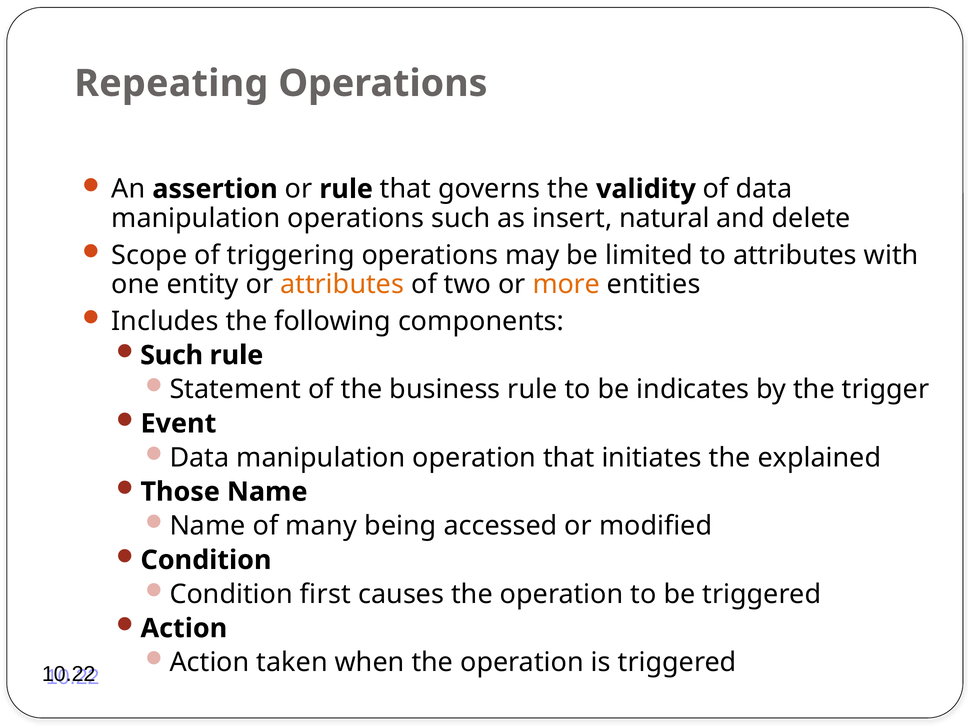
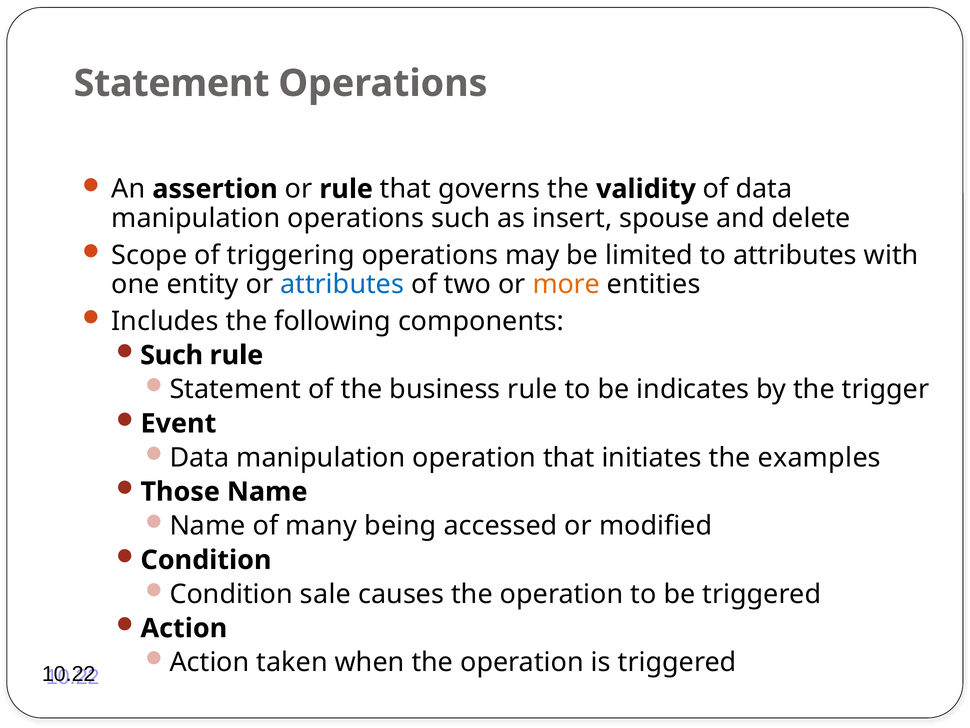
Repeating at (171, 83): Repeating -> Statement
natural: natural -> spouse
attributes at (342, 284) colour: orange -> blue
explained: explained -> examples
first: first -> sale
